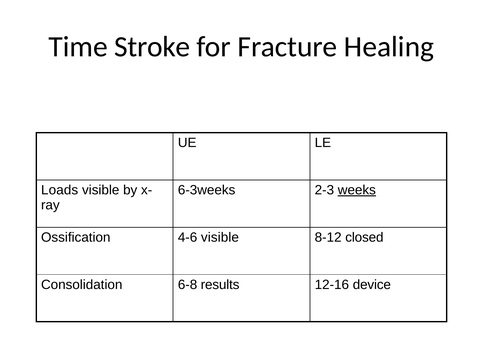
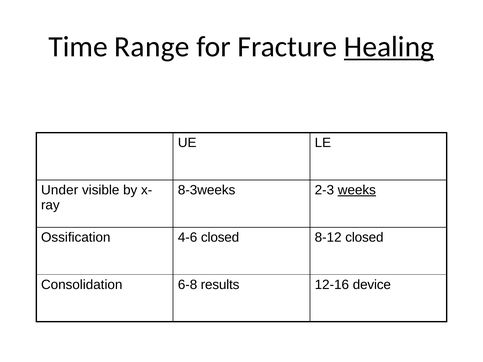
Stroke: Stroke -> Range
Healing underline: none -> present
Loads: Loads -> Under
6-3weeks: 6-3weeks -> 8-3weeks
4-6 visible: visible -> closed
